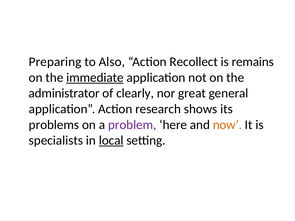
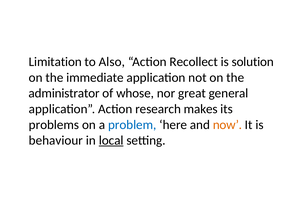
Preparing: Preparing -> Limitation
remains: remains -> solution
immediate underline: present -> none
clearly: clearly -> whose
shows: shows -> makes
problem colour: purple -> blue
specialists: specialists -> behaviour
